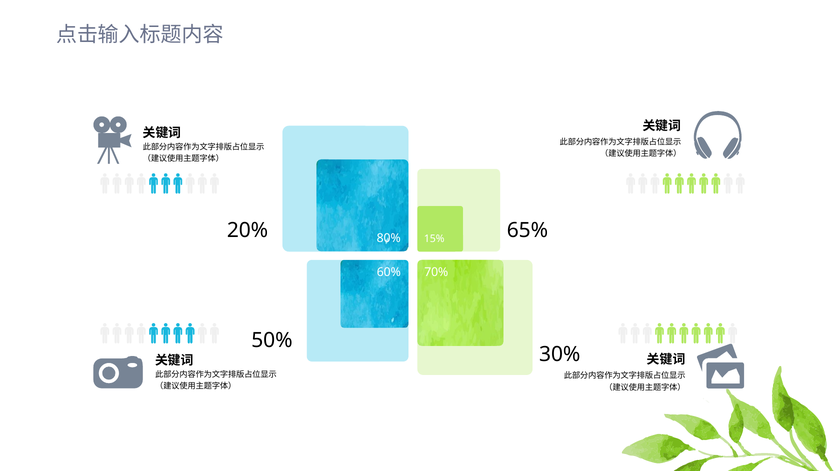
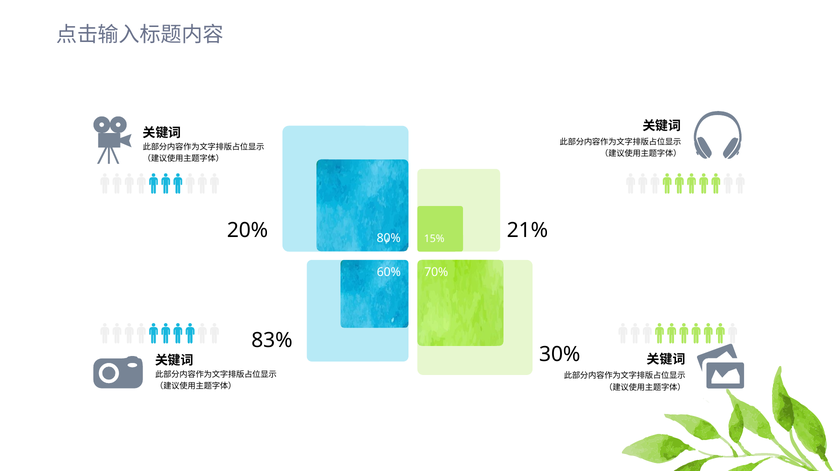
65%: 65% -> 21%
50%: 50% -> 83%
